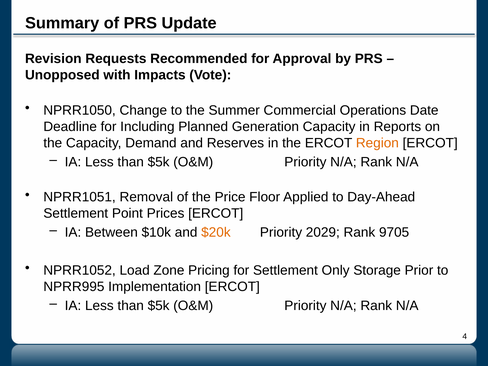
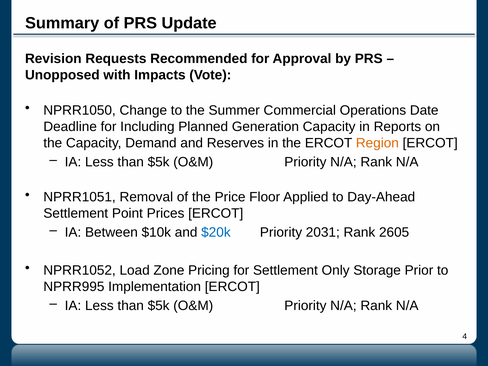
$20k colour: orange -> blue
2029: 2029 -> 2031
9705: 9705 -> 2605
